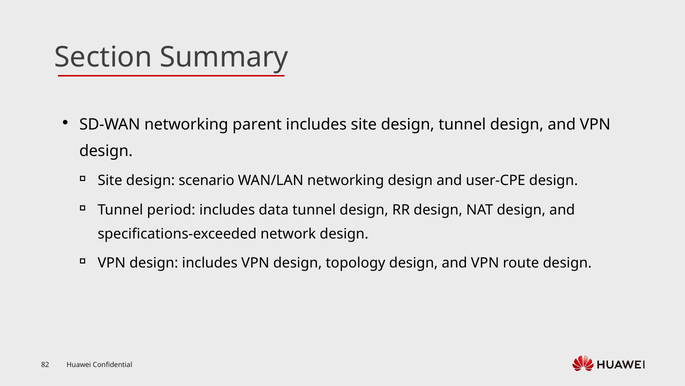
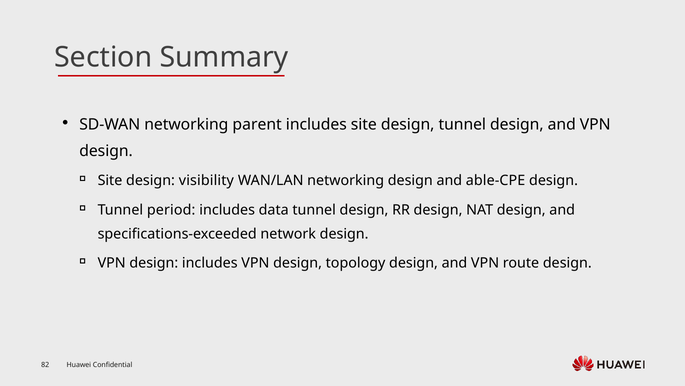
scenario: scenario -> visibility
user-CPE: user-CPE -> able-CPE
